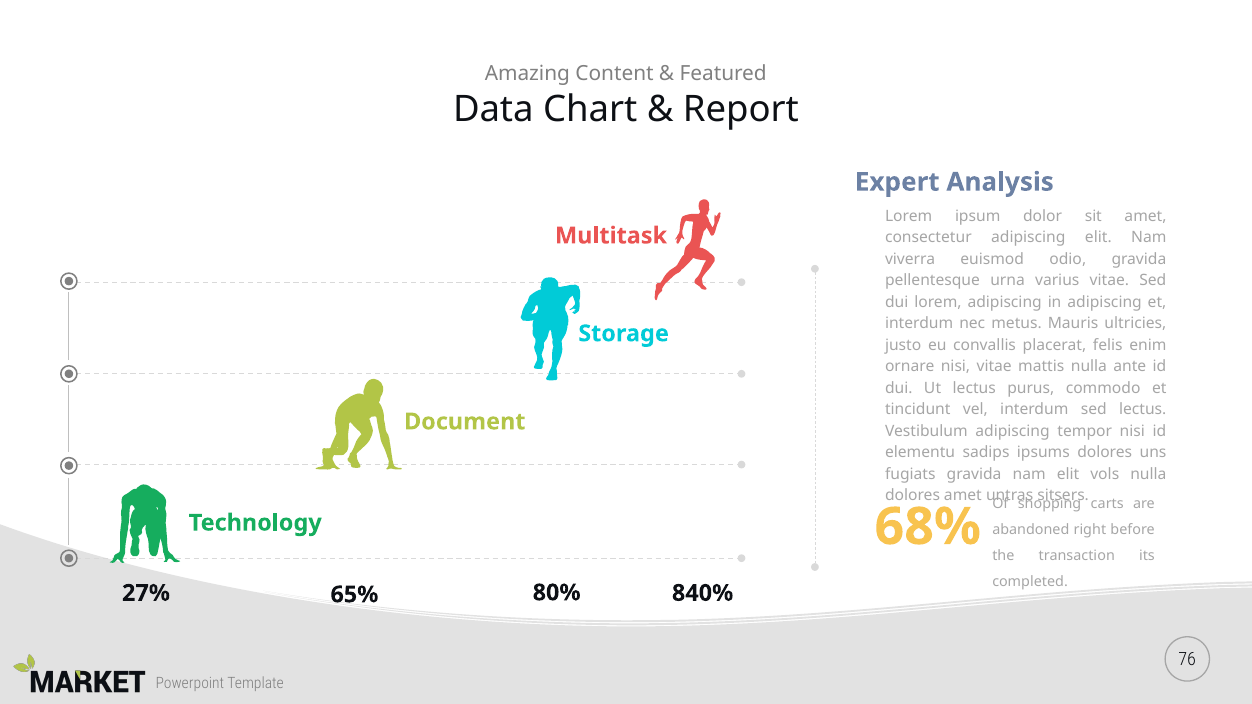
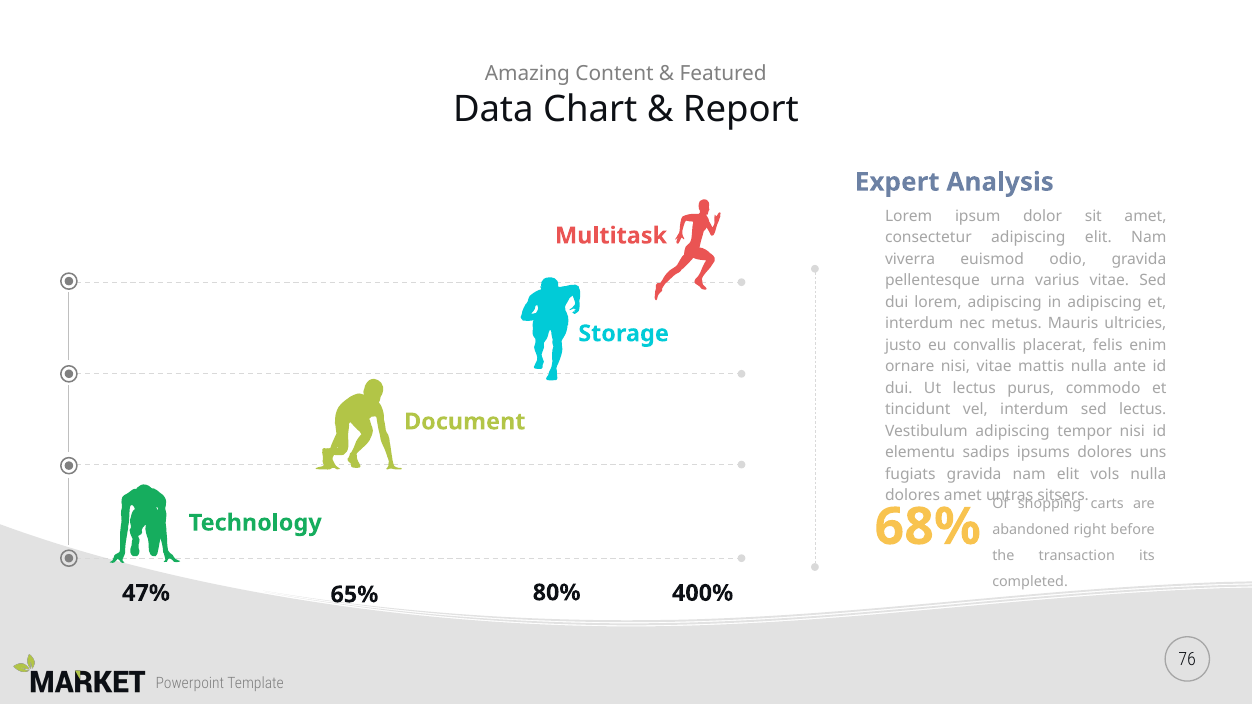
27%: 27% -> 47%
840%: 840% -> 400%
